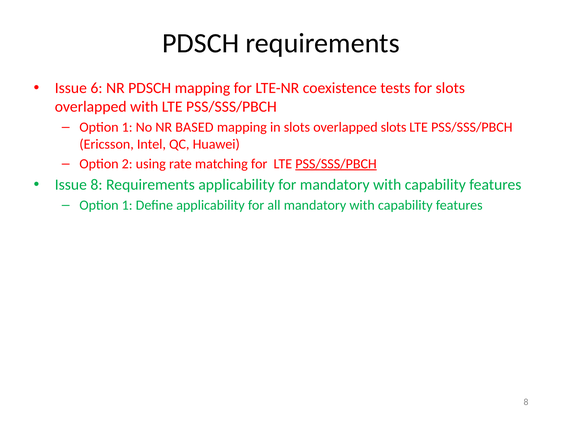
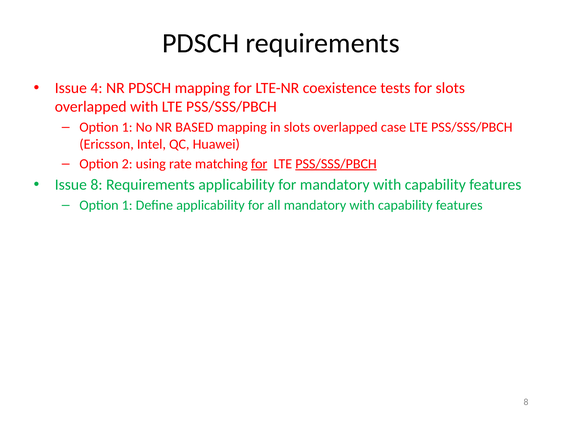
6: 6 -> 4
overlapped slots: slots -> case
for at (259, 164) underline: none -> present
